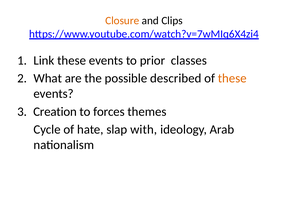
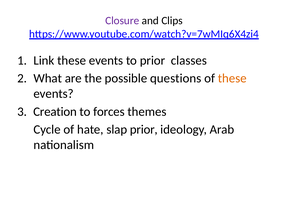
Closure colour: orange -> purple
described: described -> questions
slap with: with -> prior
